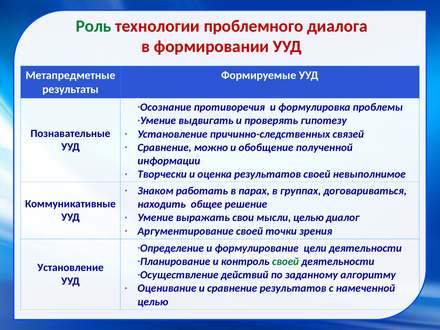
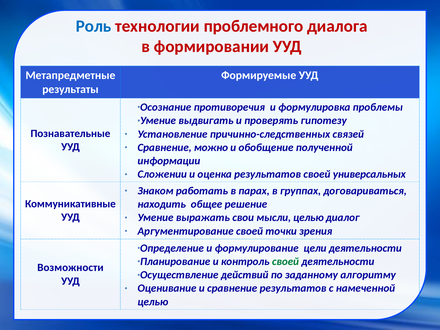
Роль colour: green -> blue
Творчески: Творчески -> Сложении
невыполнимое: невыполнимое -> универсальных
Установление at (70, 268): Установление -> Возможности
